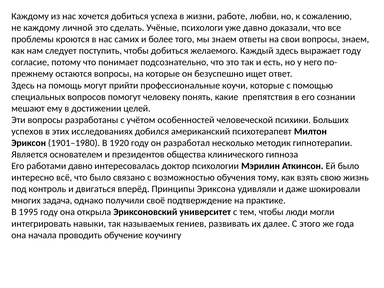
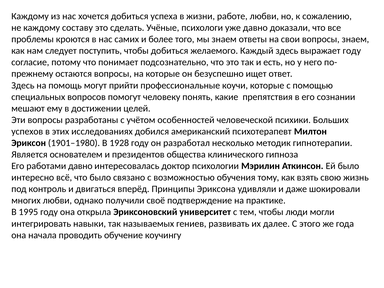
личной: личной -> составу
1920: 1920 -> 1928
многих задача: задача -> любви
